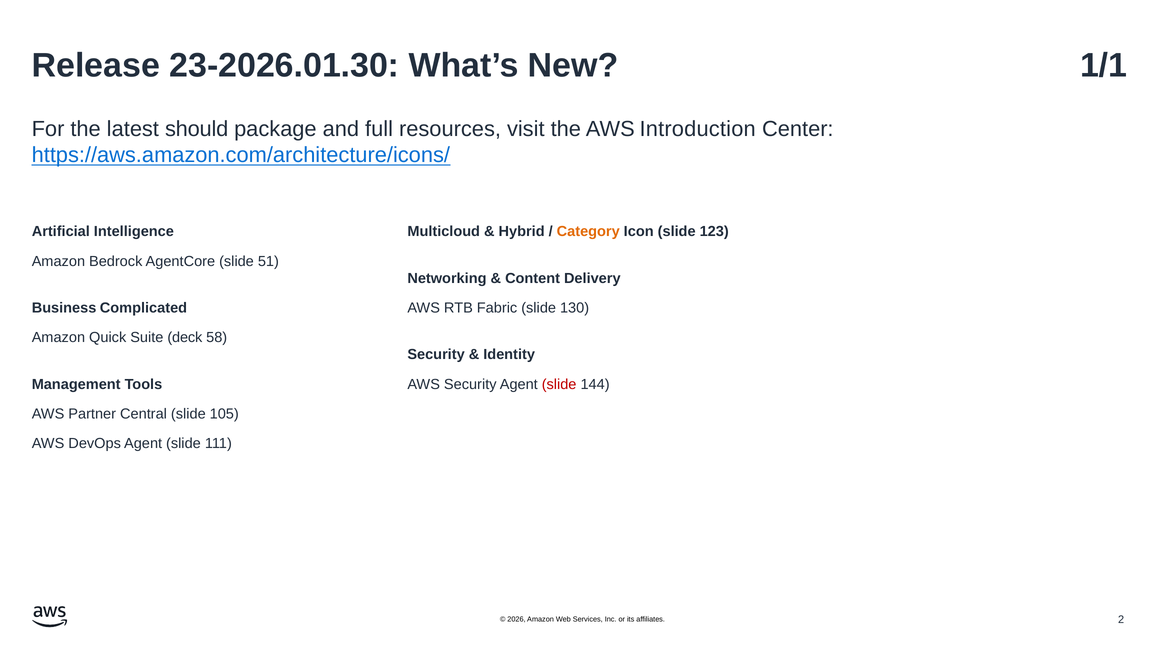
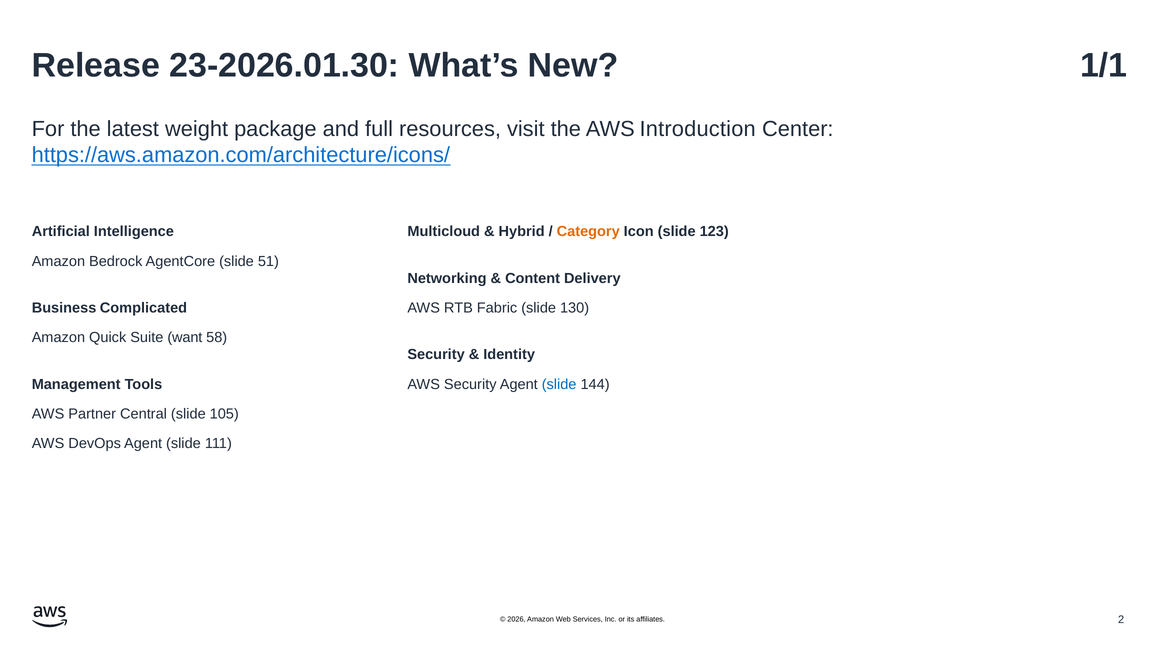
should: should -> weight
deck: deck -> want
slide at (559, 384) colour: red -> blue
